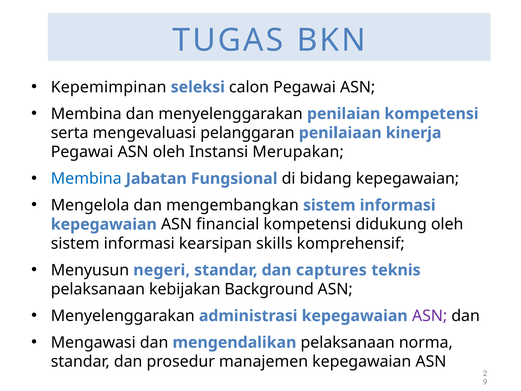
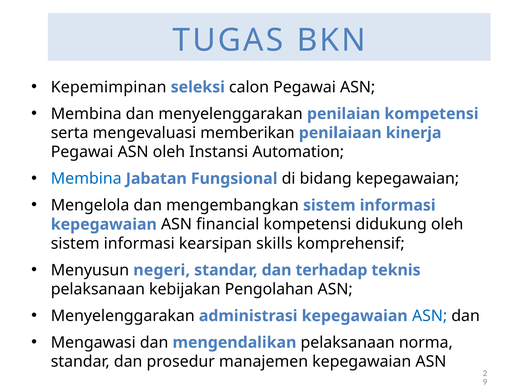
pelanggaran: pelanggaran -> memberikan
Merupakan: Merupakan -> Automation
captures: captures -> terhadap
Background: Background -> Pengolahan
ASN at (430, 316) colour: purple -> blue
